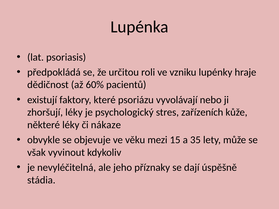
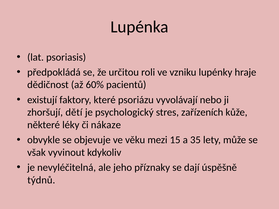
zhoršují léky: léky -> dětí
stádia: stádia -> týdnů
